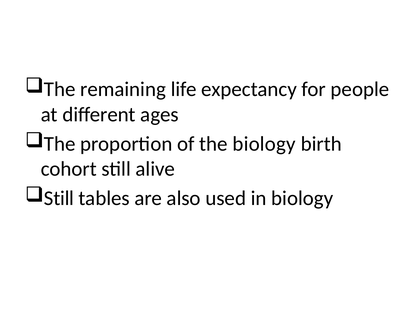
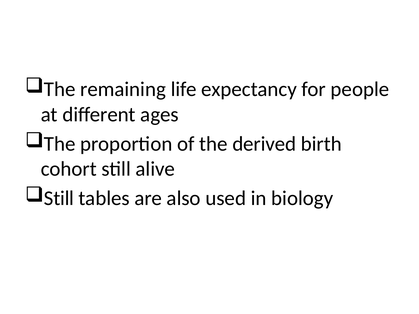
the biology: biology -> derived
